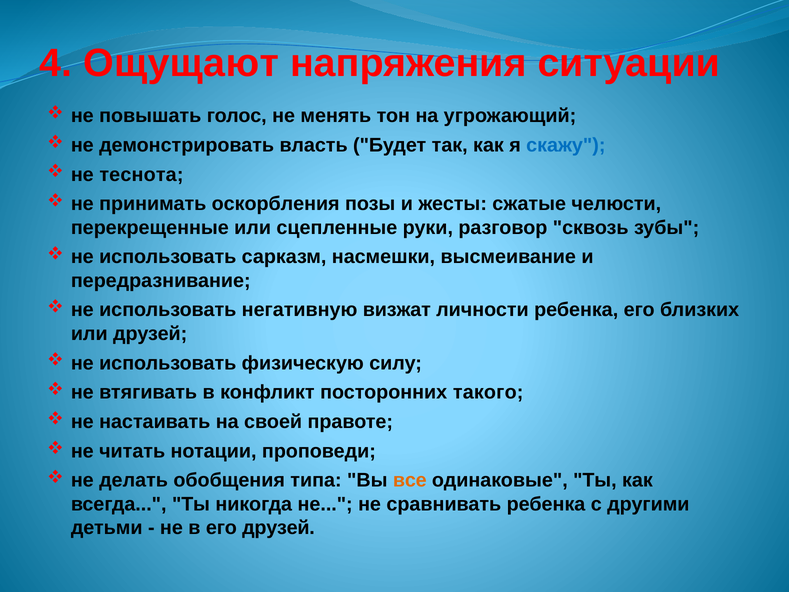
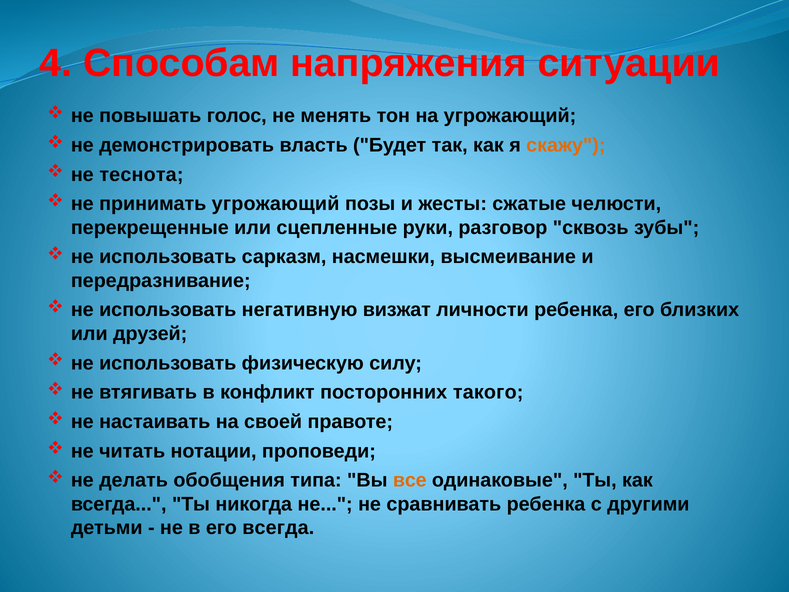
Ощущают: Ощущают -> Способам
скажу colour: blue -> orange
принимать оскорбления: оскорбления -> угрожающий
его друзей: друзей -> всегда
